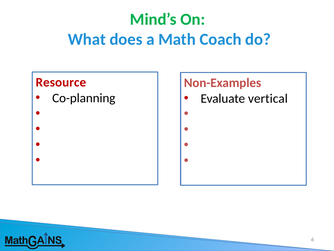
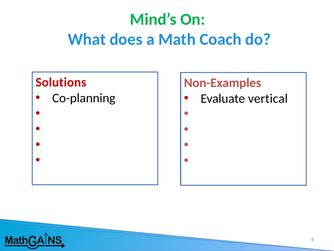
Resource: Resource -> Solutions
